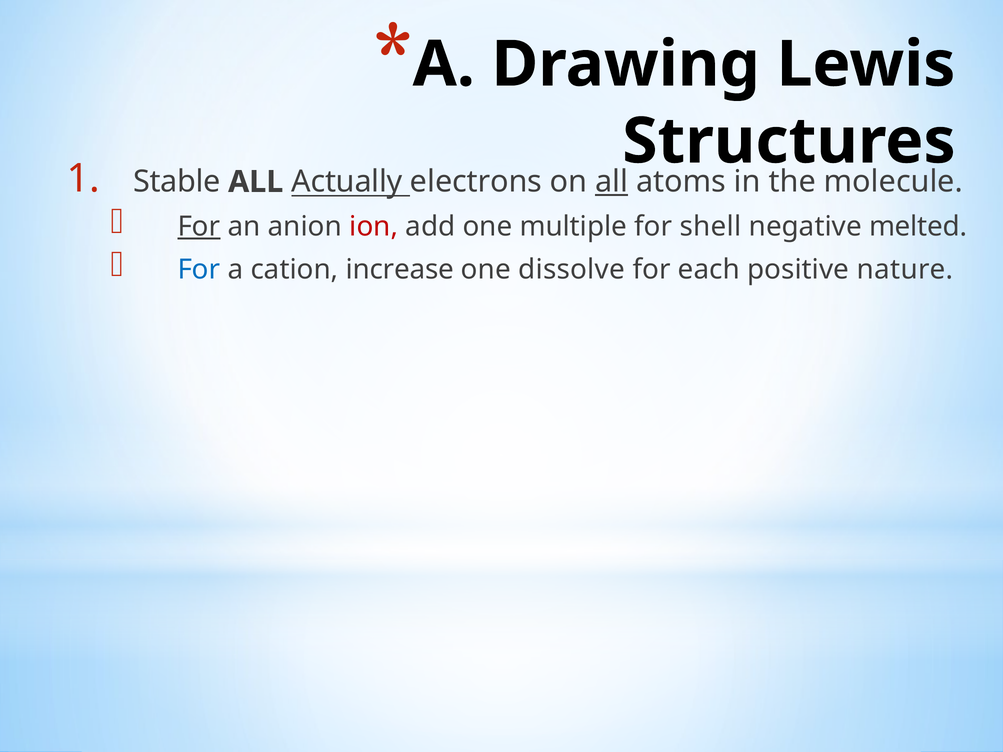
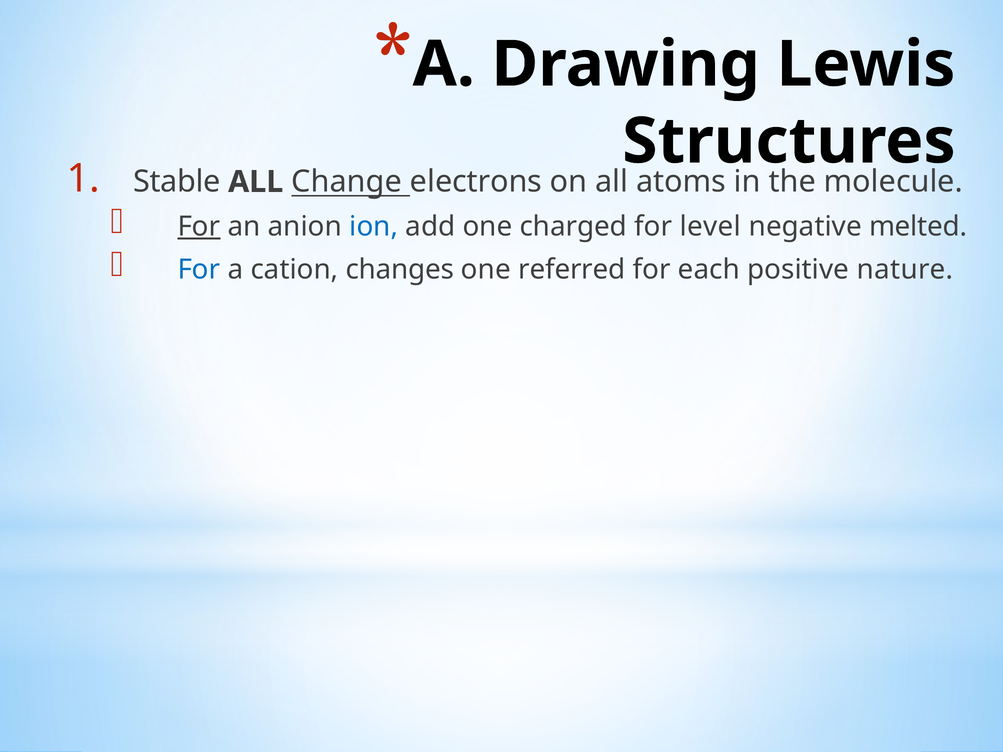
Actually: Actually -> Change
all at (612, 182) underline: present -> none
ion colour: red -> blue
multiple: multiple -> charged
shell: shell -> level
increase: increase -> changes
dissolve: dissolve -> referred
